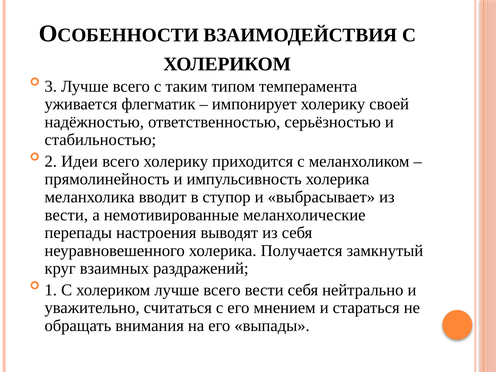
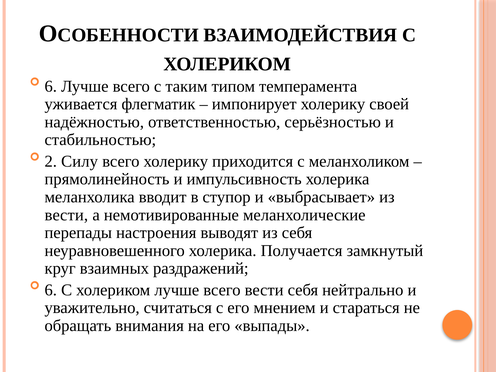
3 at (51, 86): 3 -> 6
Идеи: Идеи -> Силу
1 at (51, 290): 1 -> 6
